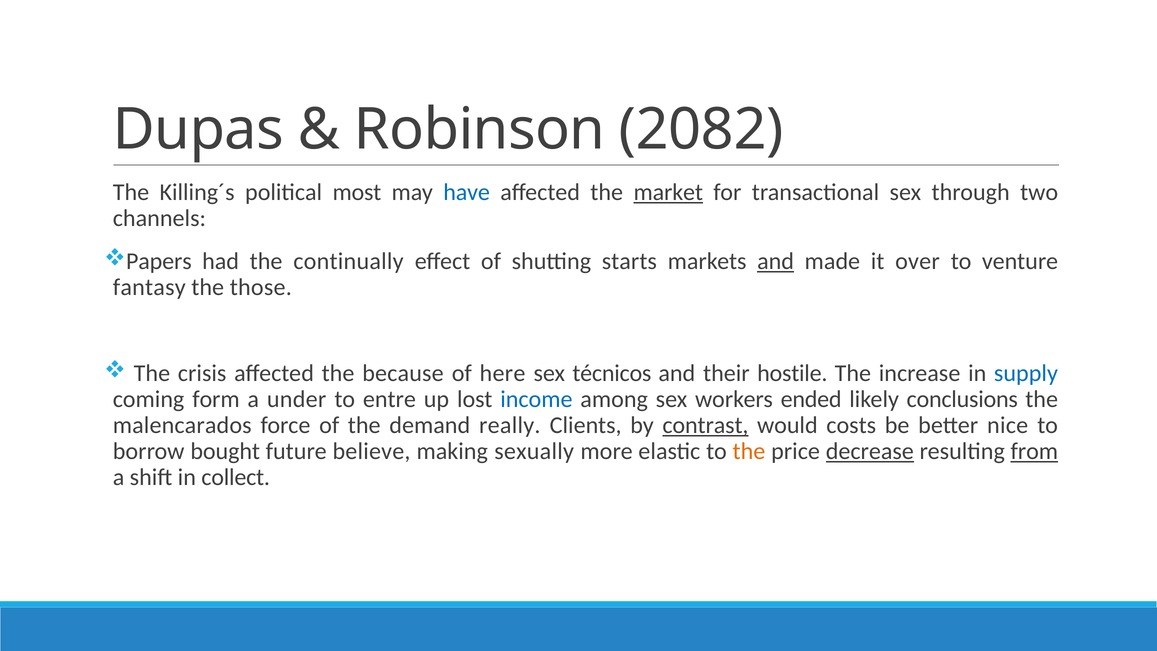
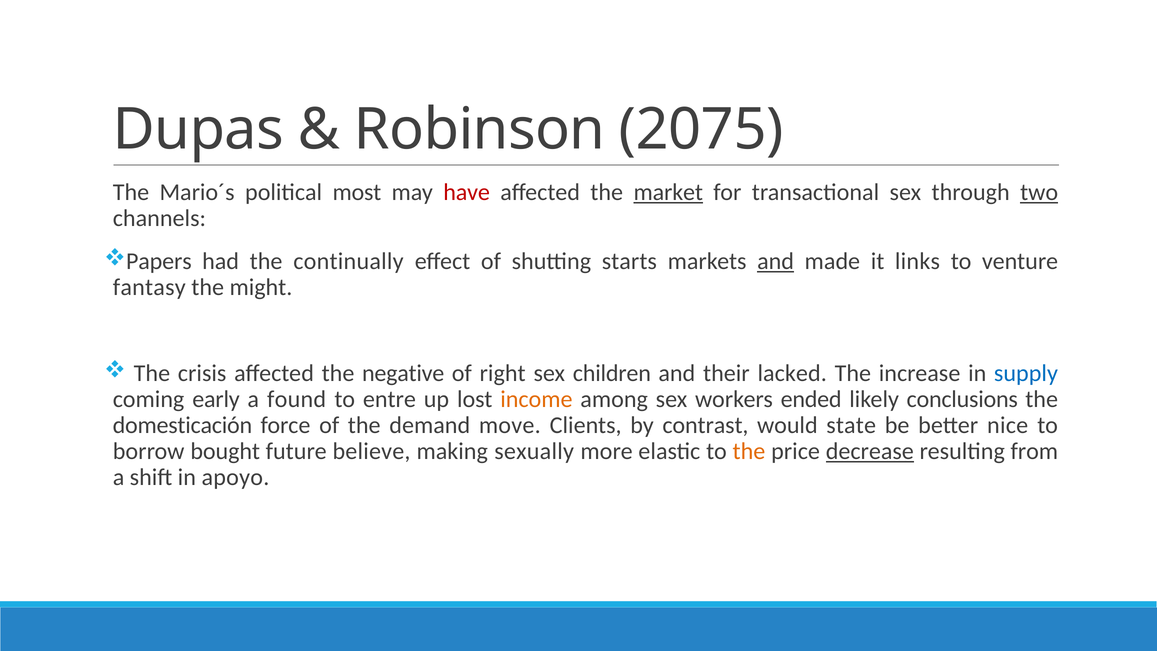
2082: 2082 -> 2075
Killing´s: Killing´s -> Mario´s
have colour: blue -> red
two underline: none -> present
over: over -> links
those: those -> might
because: because -> negative
here: here -> right
técnicos: técnicos -> children
hostile: hostile -> lacked
form: form -> early
under: under -> found
income colour: blue -> orange
malencarados: malencarados -> domesticación
really: really -> move
contrast underline: present -> none
costs: costs -> state
from underline: present -> none
collect: collect -> apoyo
